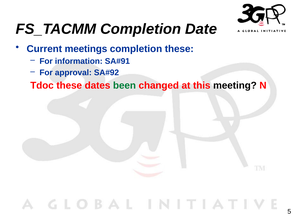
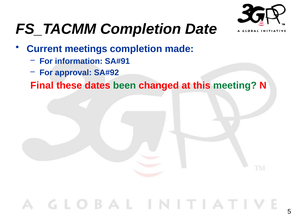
completion these: these -> made
Tdoc: Tdoc -> Final
meeting colour: black -> green
